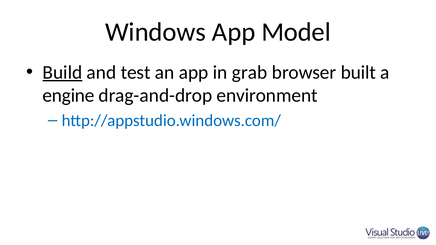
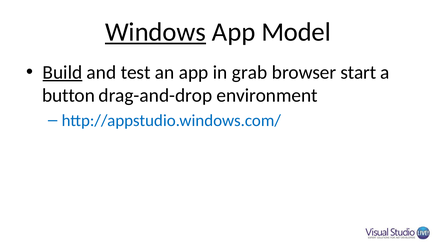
Windows underline: none -> present
built: built -> start
engine: engine -> button
